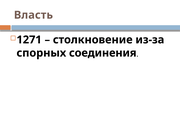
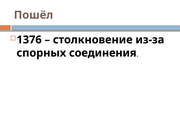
Власть: Власть -> Пошёл
1271: 1271 -> 1376
